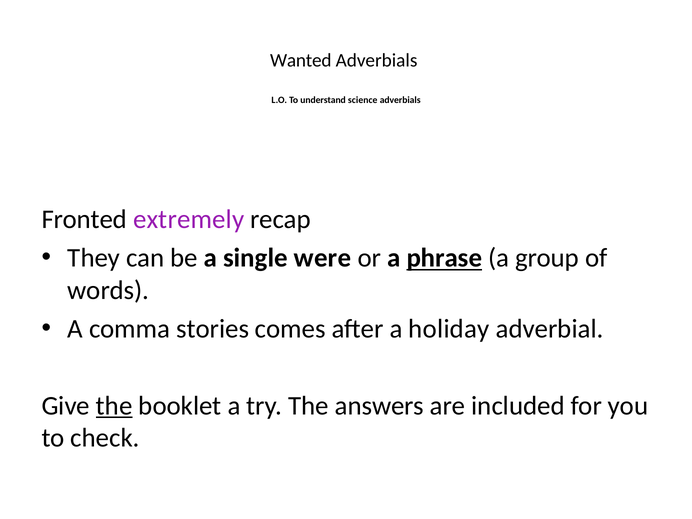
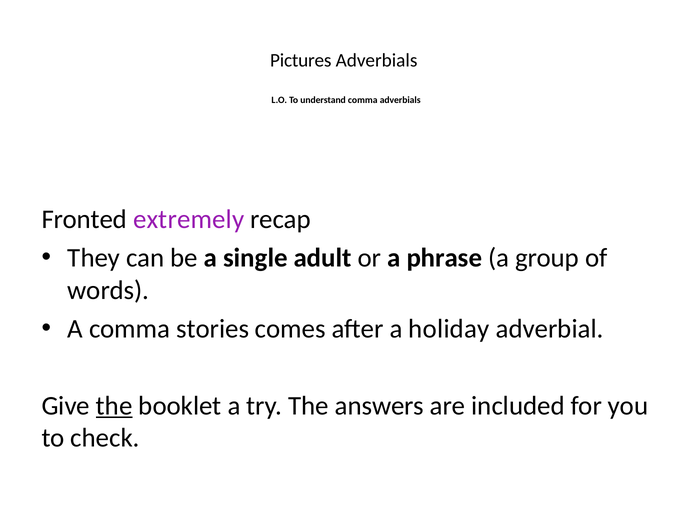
Wanted: Wanted -> Pictures
understand science: science -> comma
were: were -> adult
phrase underline: present -> none
